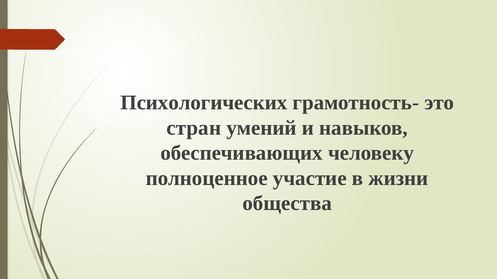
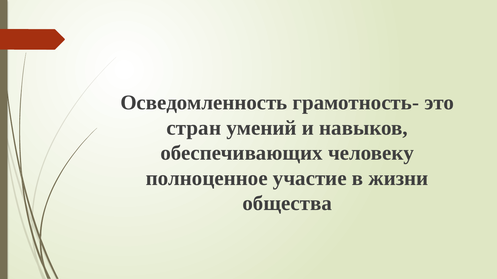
Психологических: Психологических -> Осведомленность
